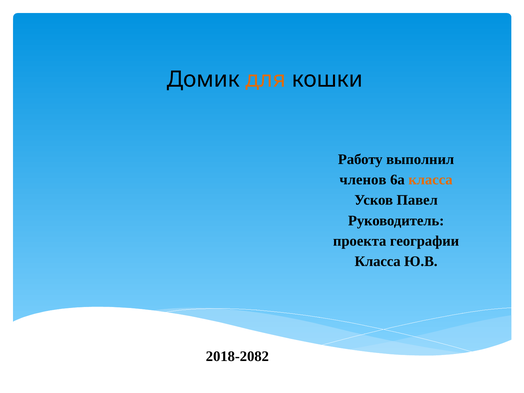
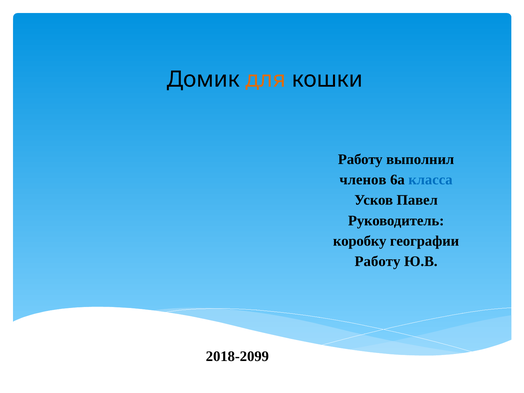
класса at (430, 180) colour: orange -> blue
проекта: проекта -> коробку
Класса at (378, 261): Класса -> Работу
2018-2082: 2018-2082 -> 2018-2099
